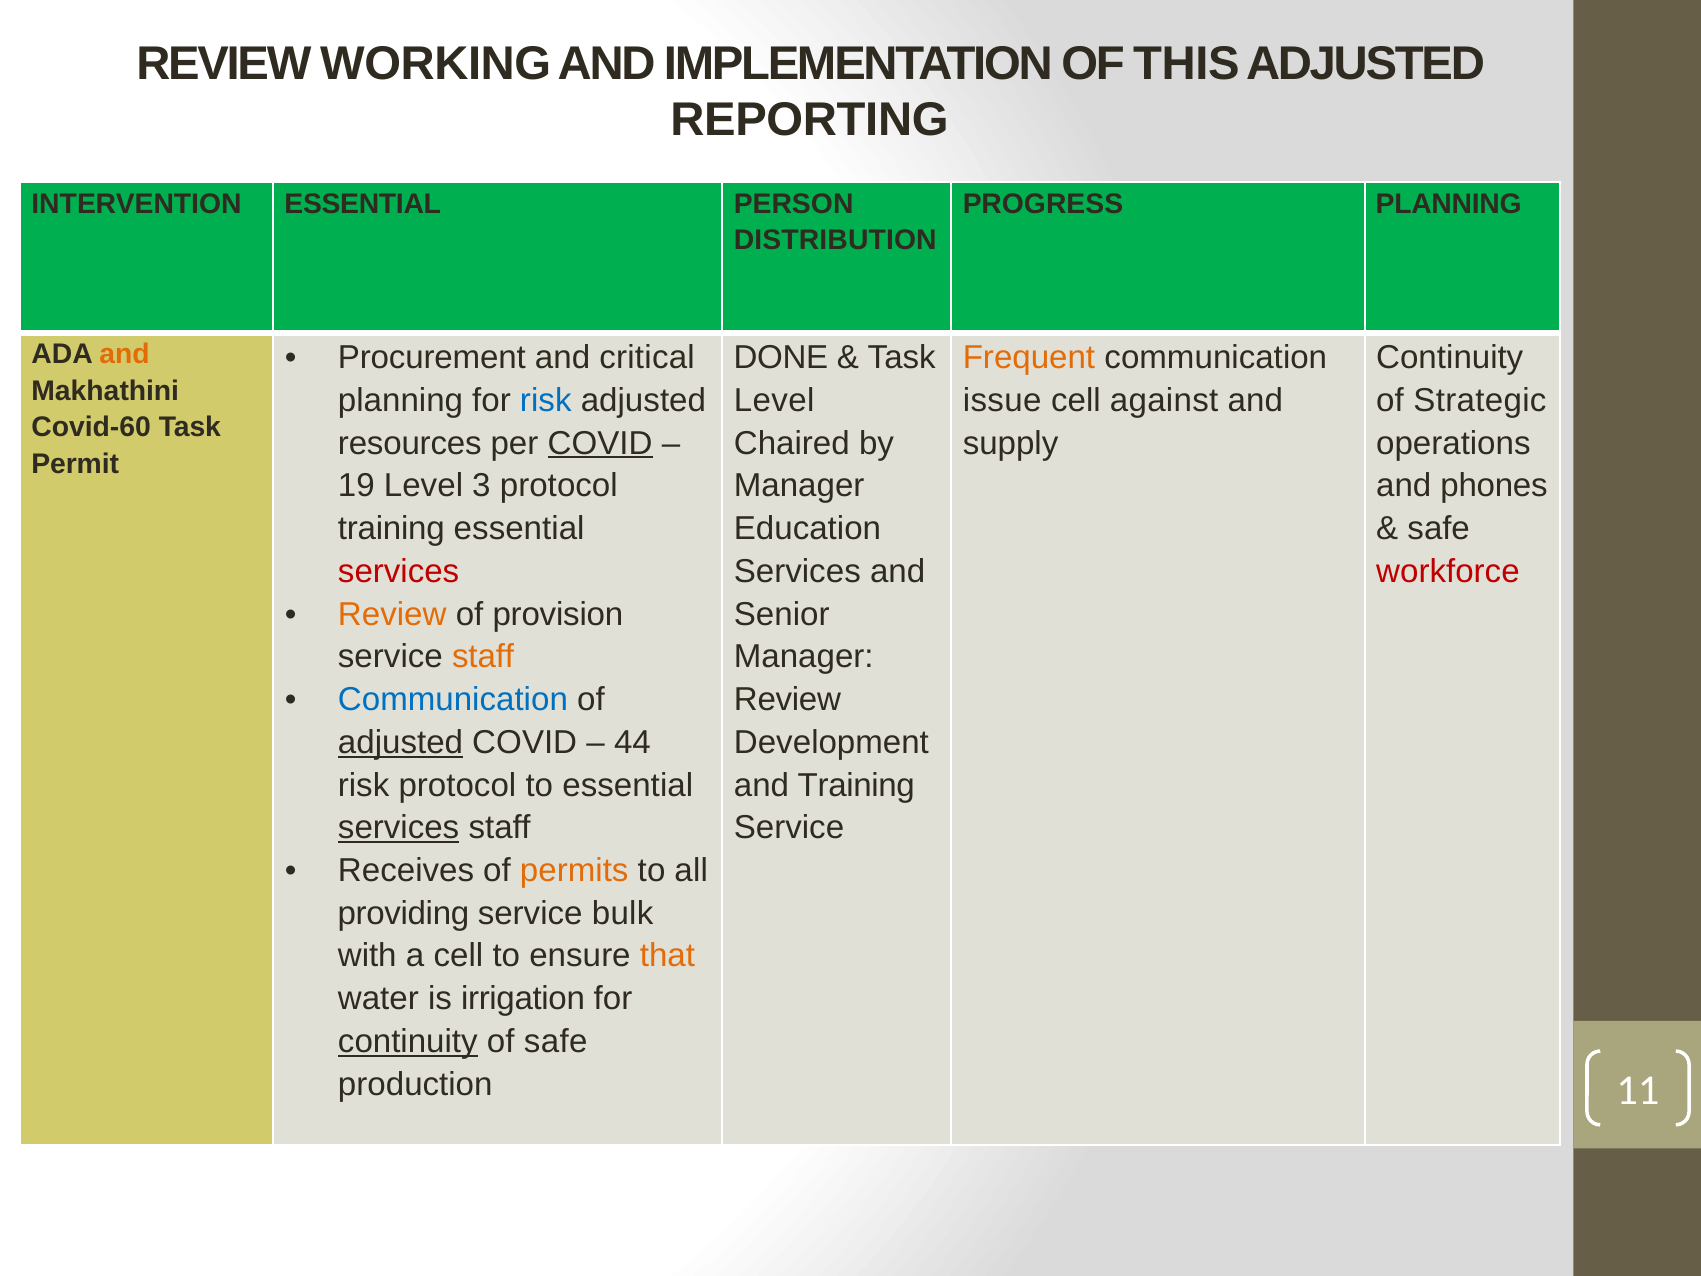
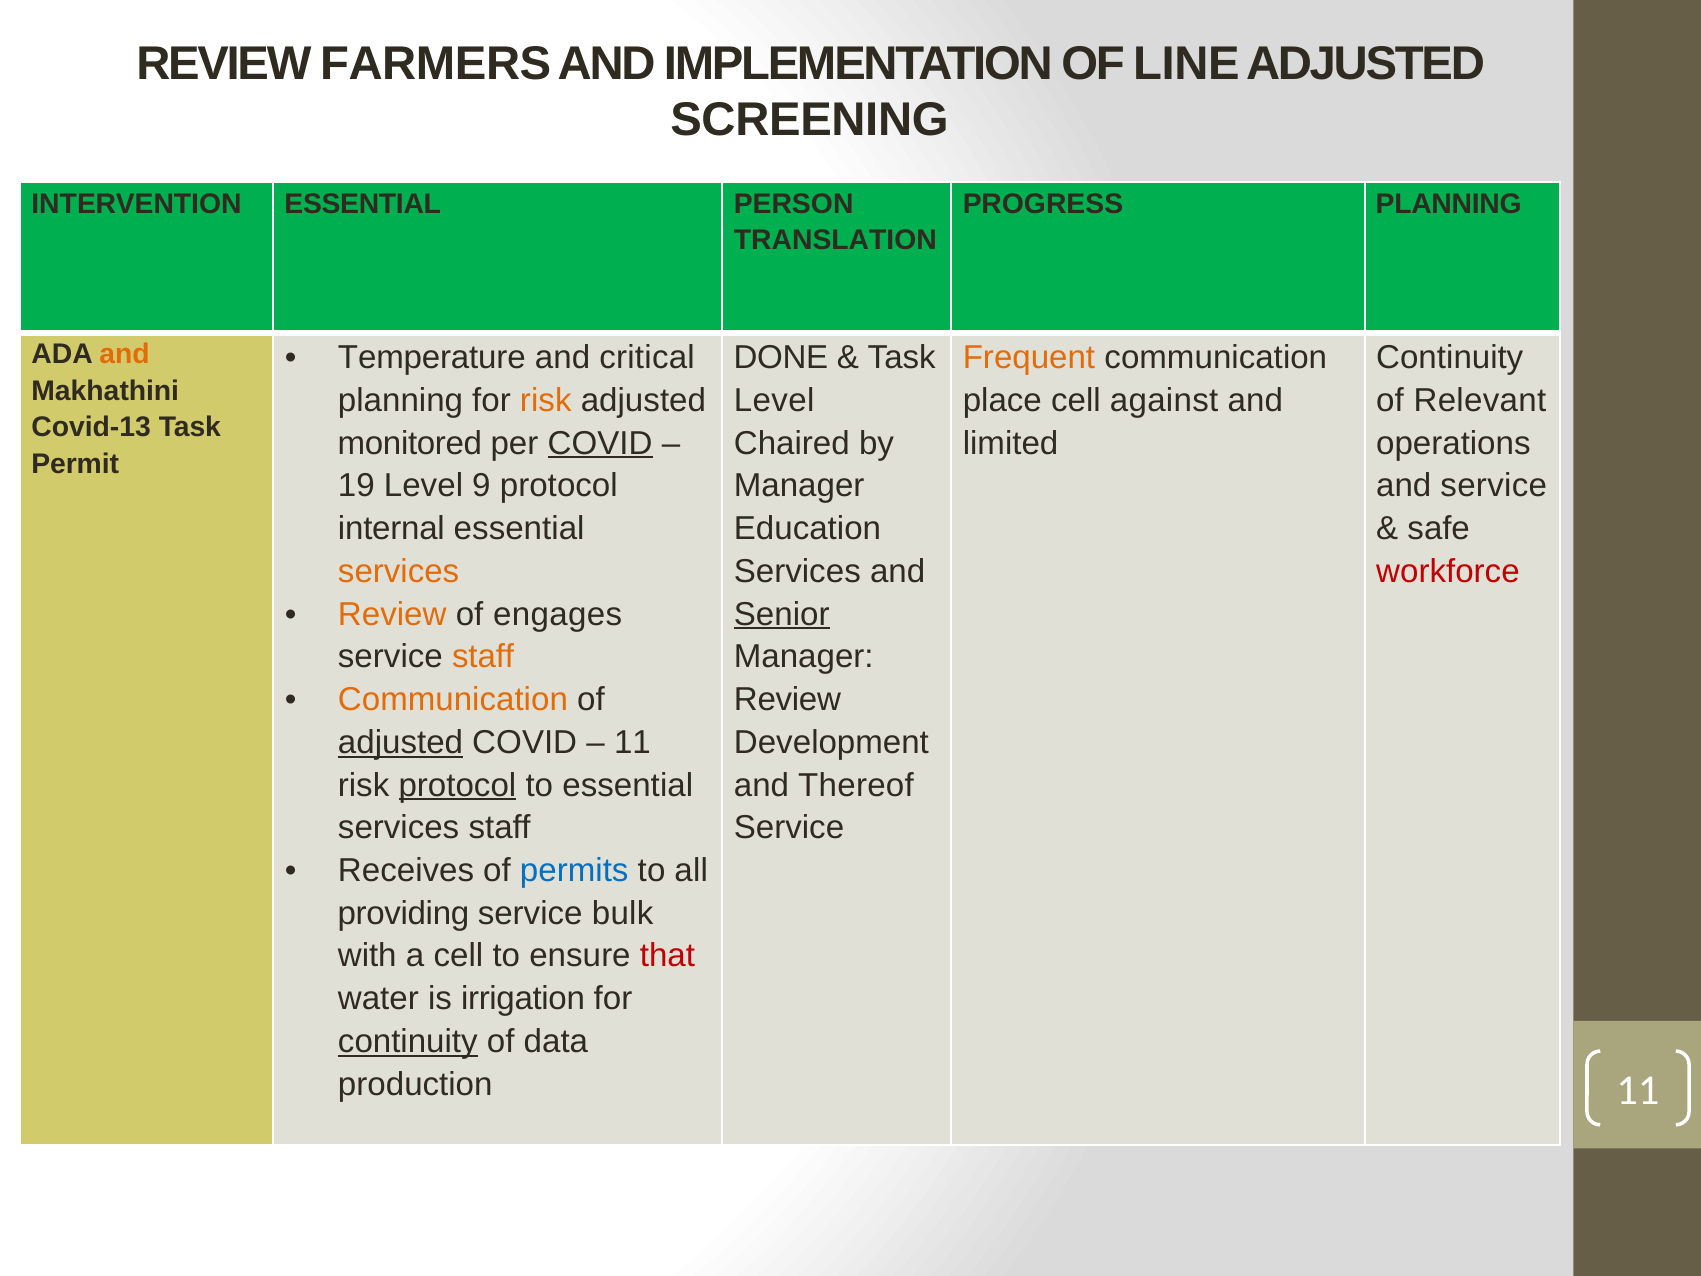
WORKING: WORKING -> FARMERS
THIS: THIS -> LINE
REPORTING: REPORTING -> SCREENING
DISTRIBUTION: DISTRIBUTION -> TRANSLATION
Procurement: Procurement -> Temperature
risk at (546, 400) colour: blue -> orange
issue: issue -> place
Strategic: Strategic -> Relevant
Covid-60: Covid-60 -> Covid-13
resources: resources -> monitored
supply: supply -> limited
3: 3 -> 9
and phones: phones -> service
training at (391, 529): training -> internal
services at (399, 571) colour: red -> orange
provision: provision -> engages
Senior underline: none -> present
Communication at (453, 699) colour: blue -> orange
44 at (632, 742): 44 -> 11
protocol at (457, 785) underline: none -> present
and Training: Training -> Thereof
services at (399, 828) underline: present -> none
permits colour: orange -> blue
that colour: orange -> red
of safe: safe -> data
